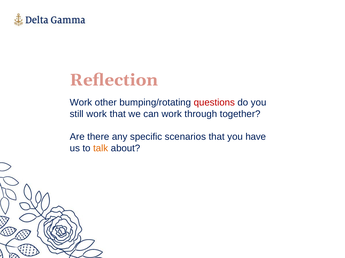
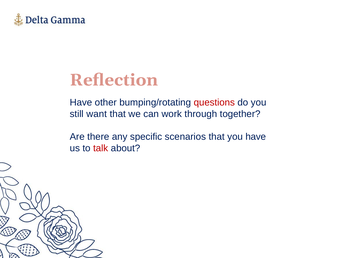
Work at (81, 103): Work -> Have
still work: work -> want
talk colour: orange -> red
